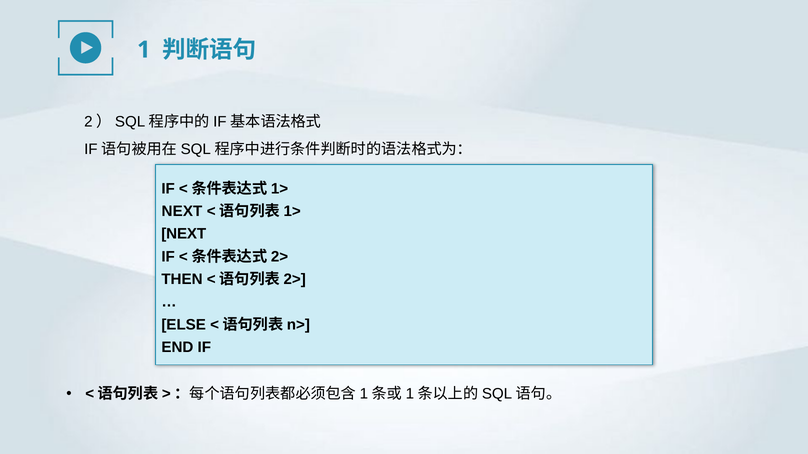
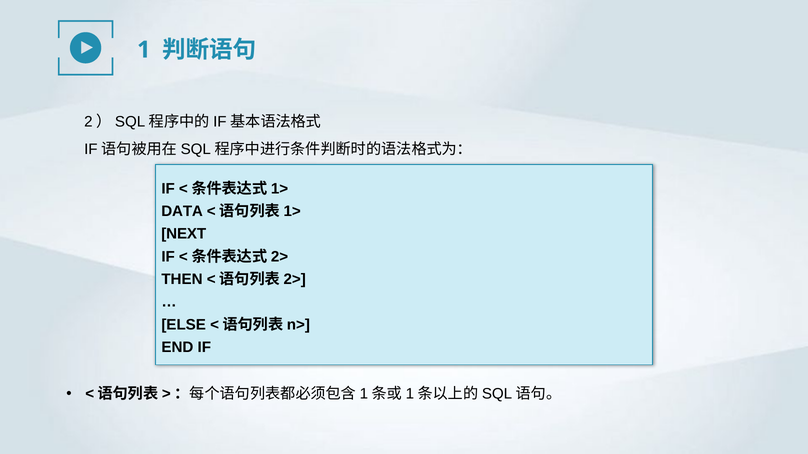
NEXT at (182, 211): NEXT -> DATA
